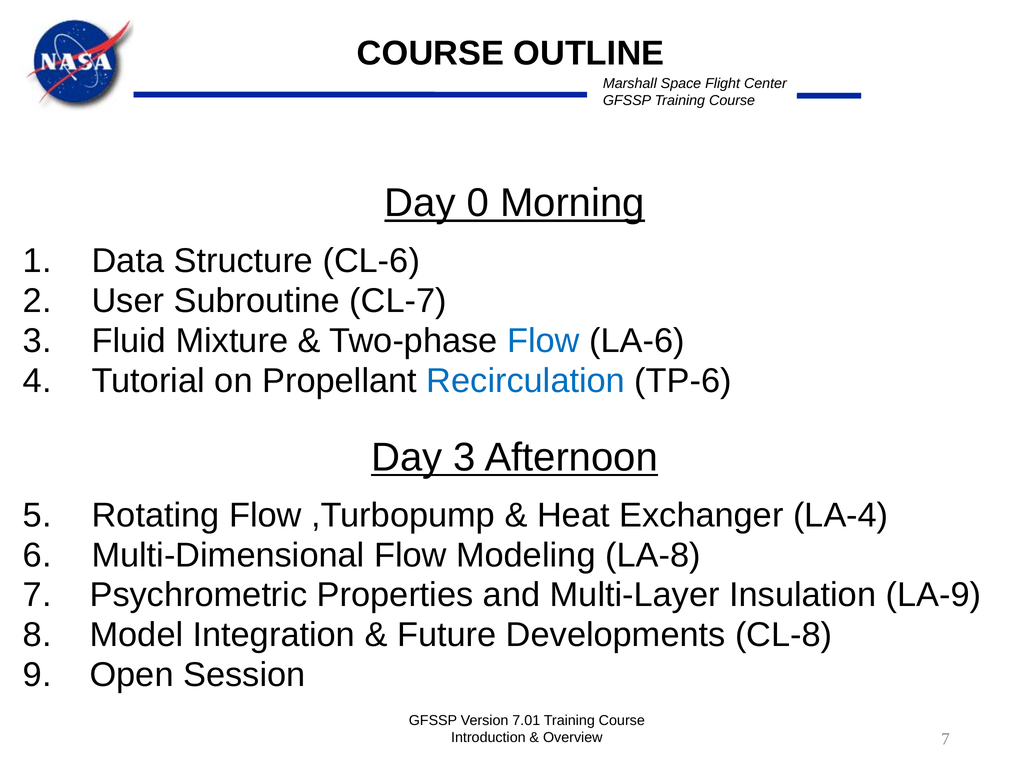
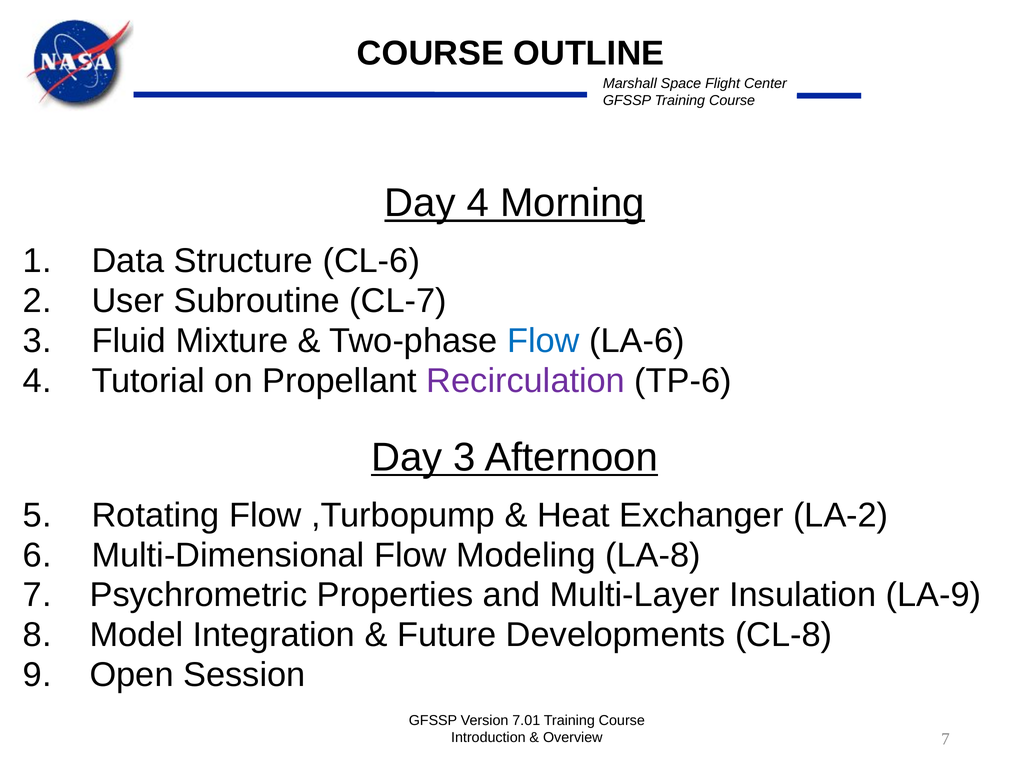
Day 0: 0 -> 4
Recirculation colour: blue -> purple
LA-4: LA-4 -> LA-2
